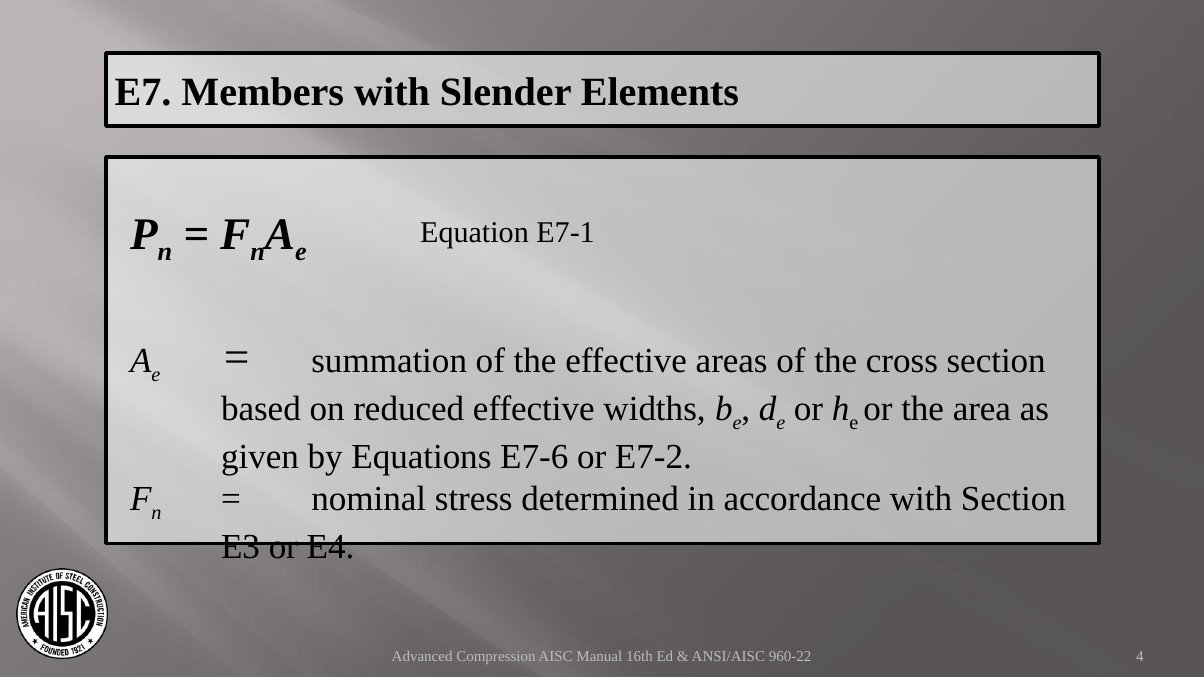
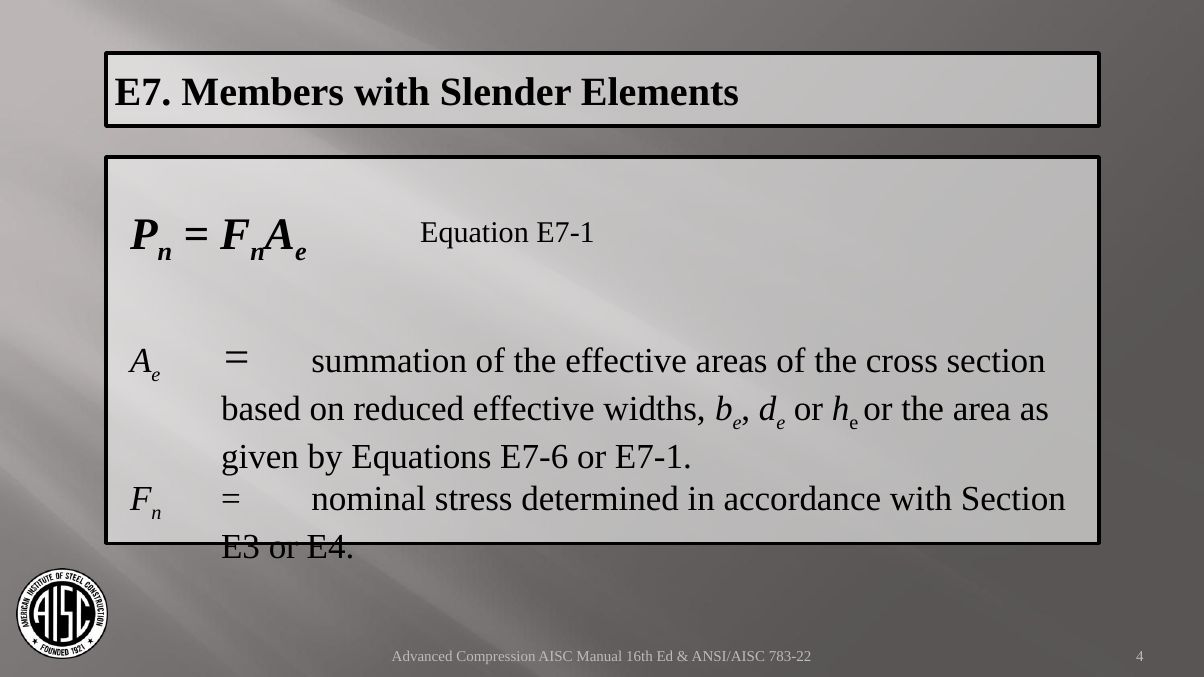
or E7-2: E7-2 -> E7-1
960-22: 960-22 -> 783-22
